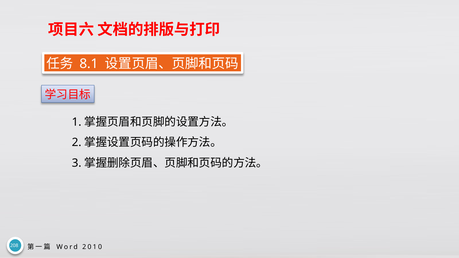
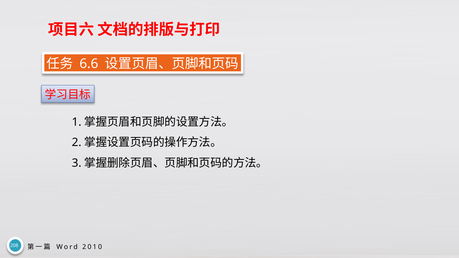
8.1: 8.1 -> 6.6
